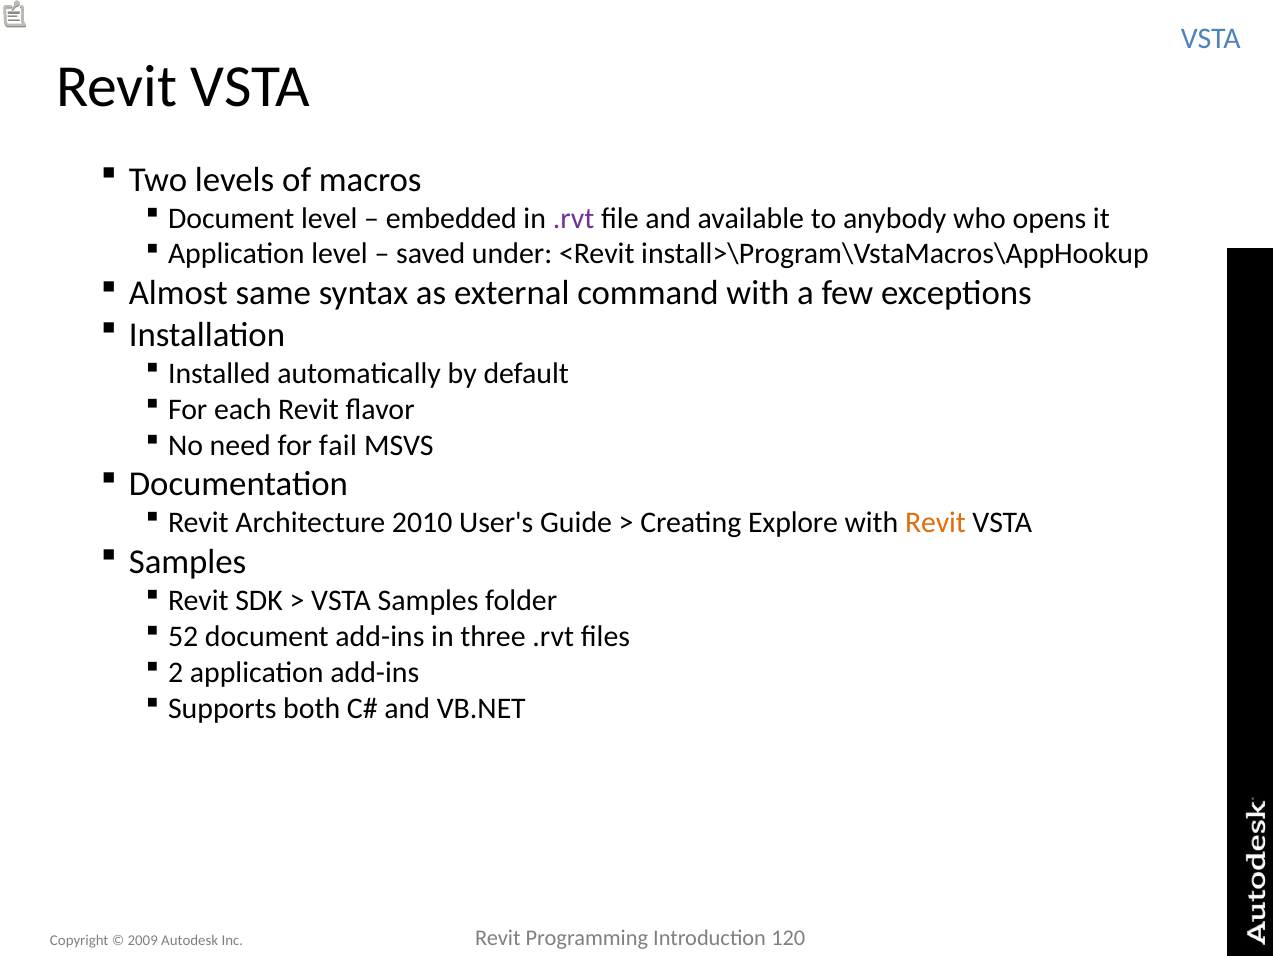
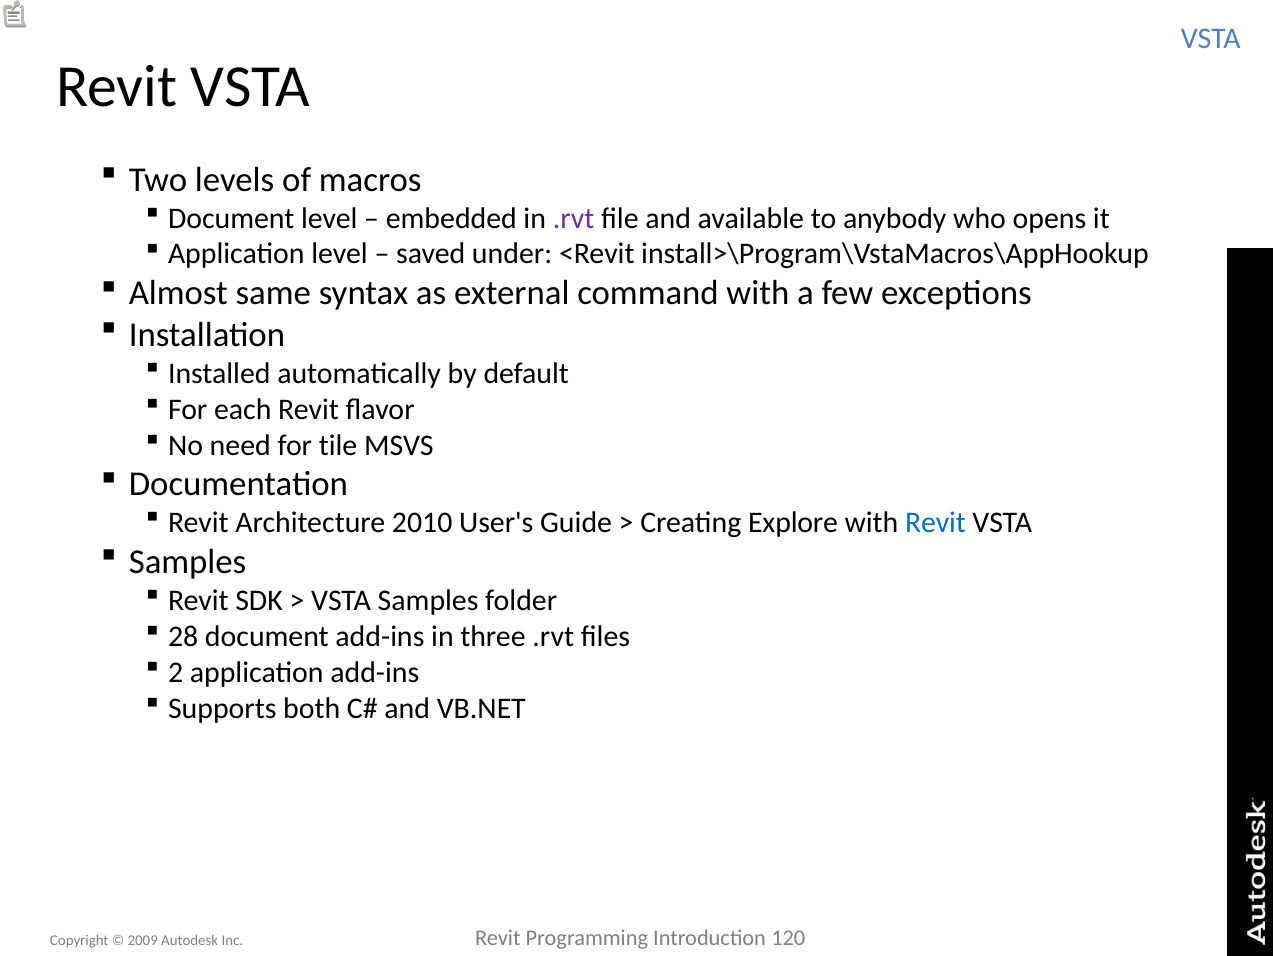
fail: fail -> tile
Revit at (935, 523) colour: orange -> blue
52: 52 -> 28
